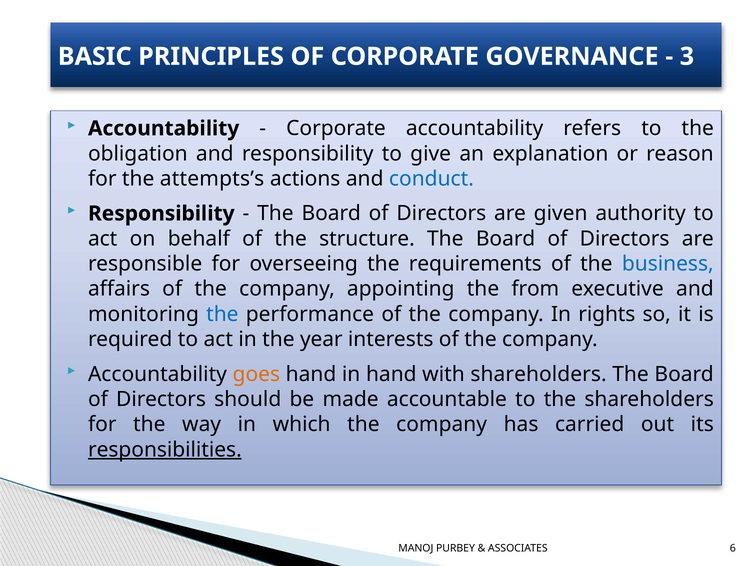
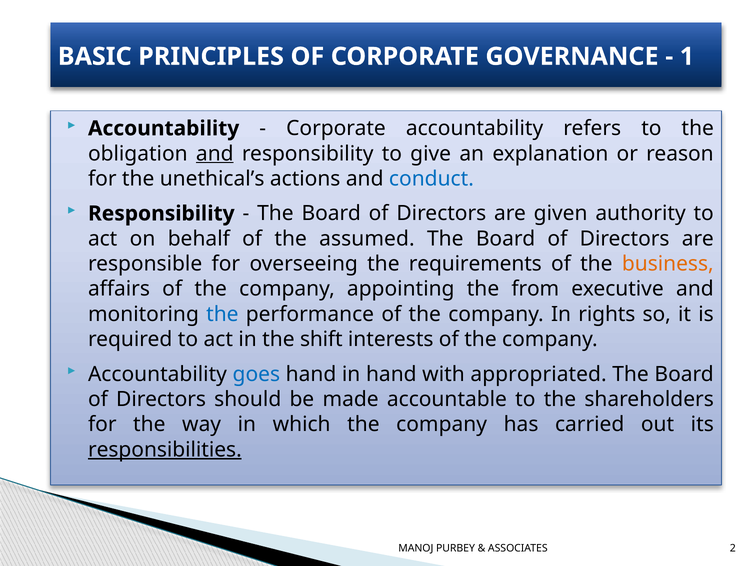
3: 3 -> 1
and at (215, 153) underline: none -> present
attempts’s: attempts’s -> unethical’s
structure: structure -> assumed
business colour: blue -> orange
year: year -> shift
goes colour: orange -> blue
with shareholders: shareholders -> appropriated
6: 6 -> 2
